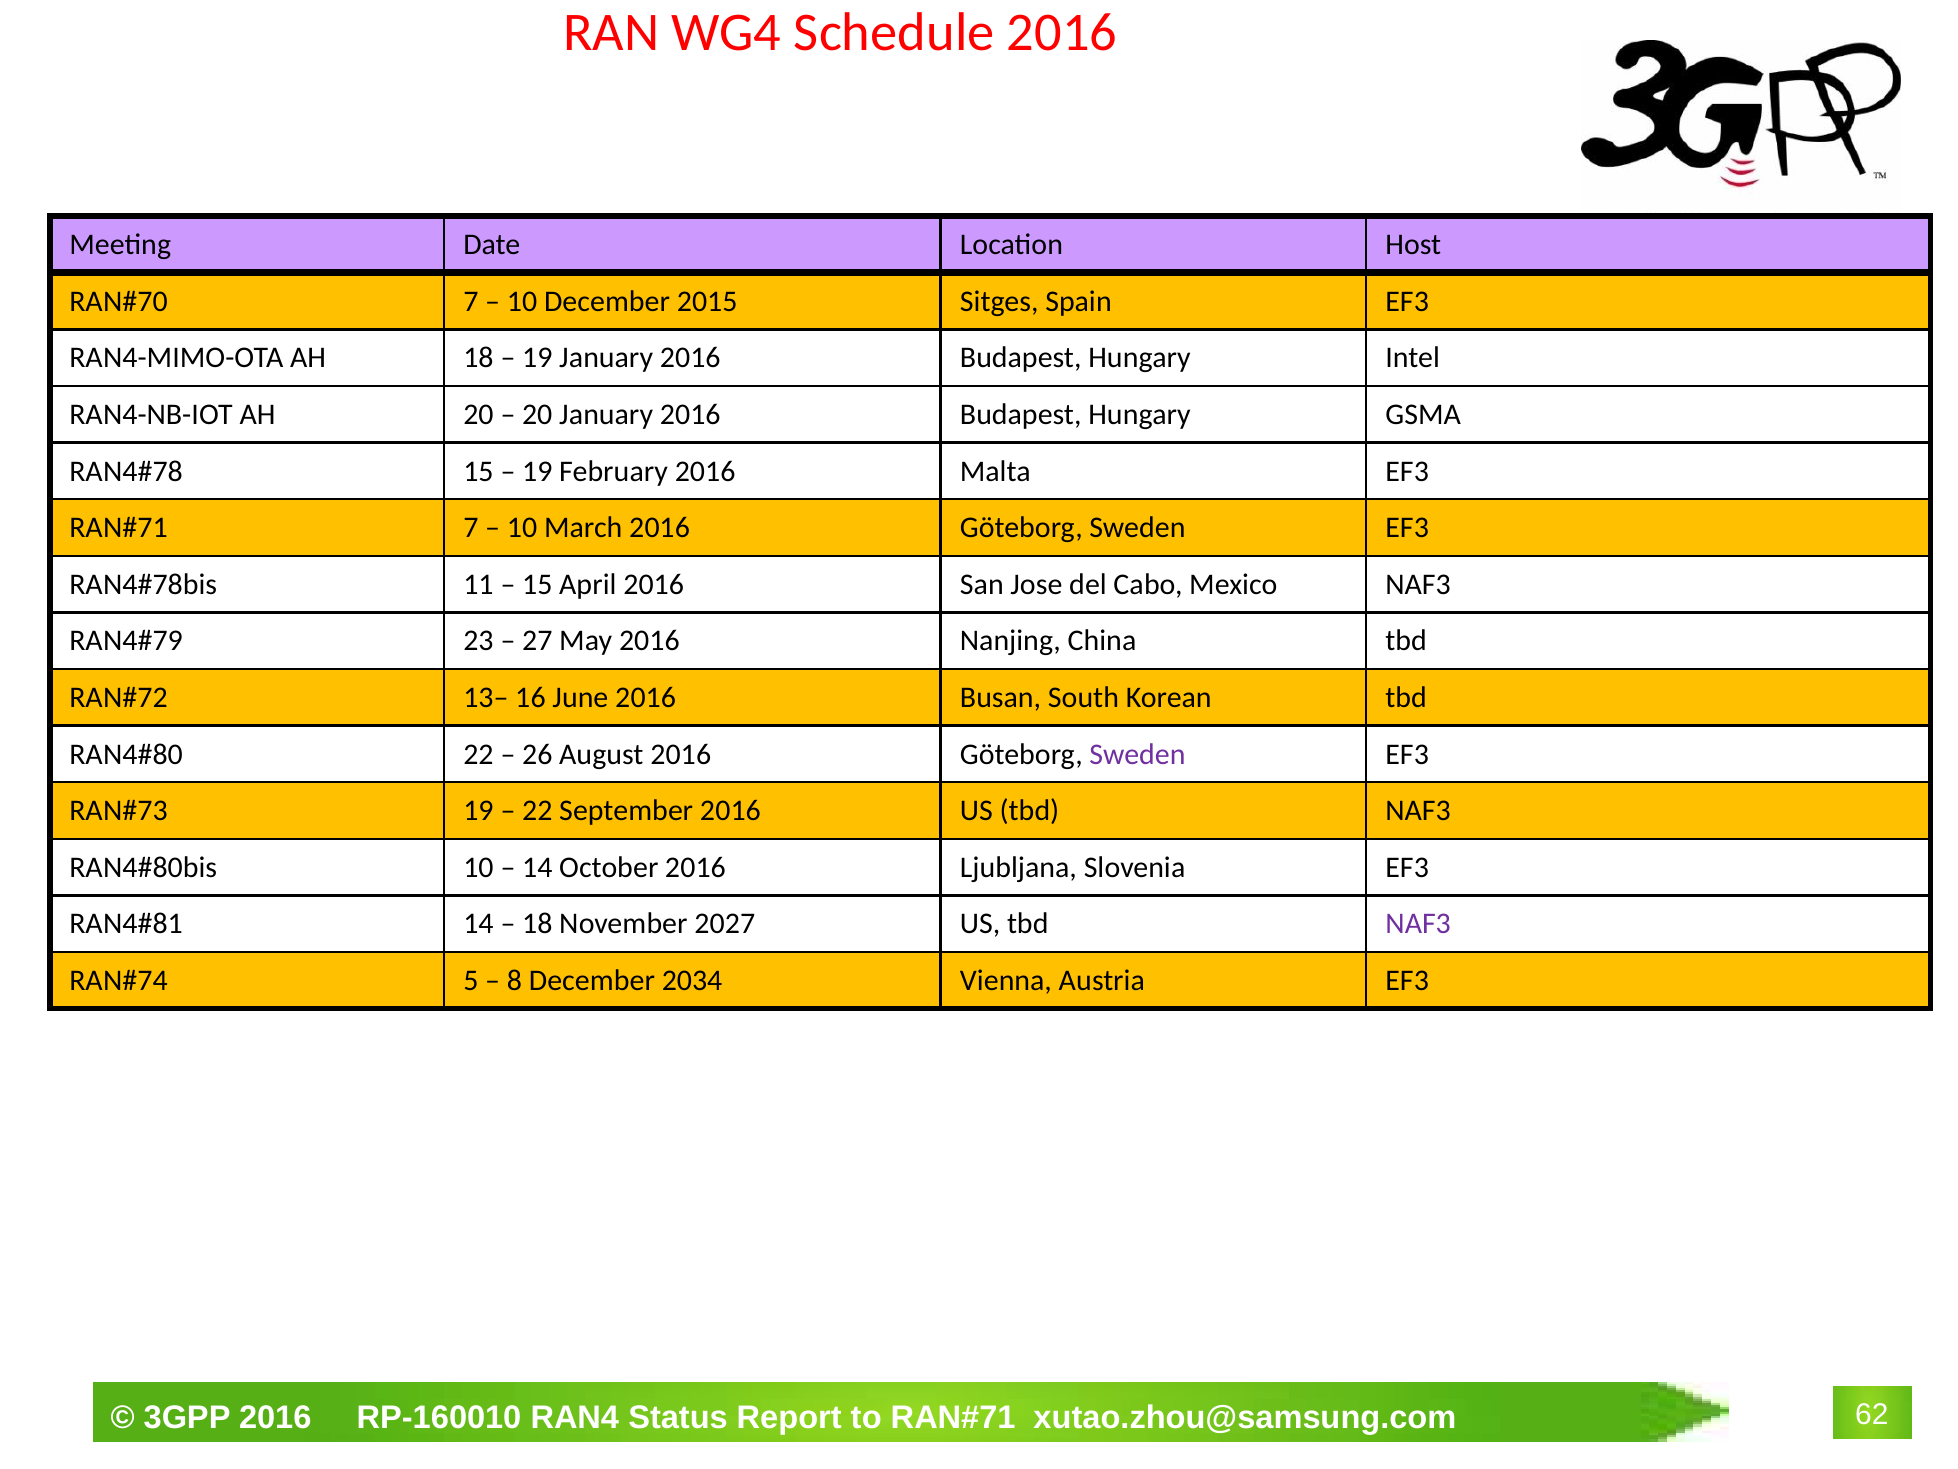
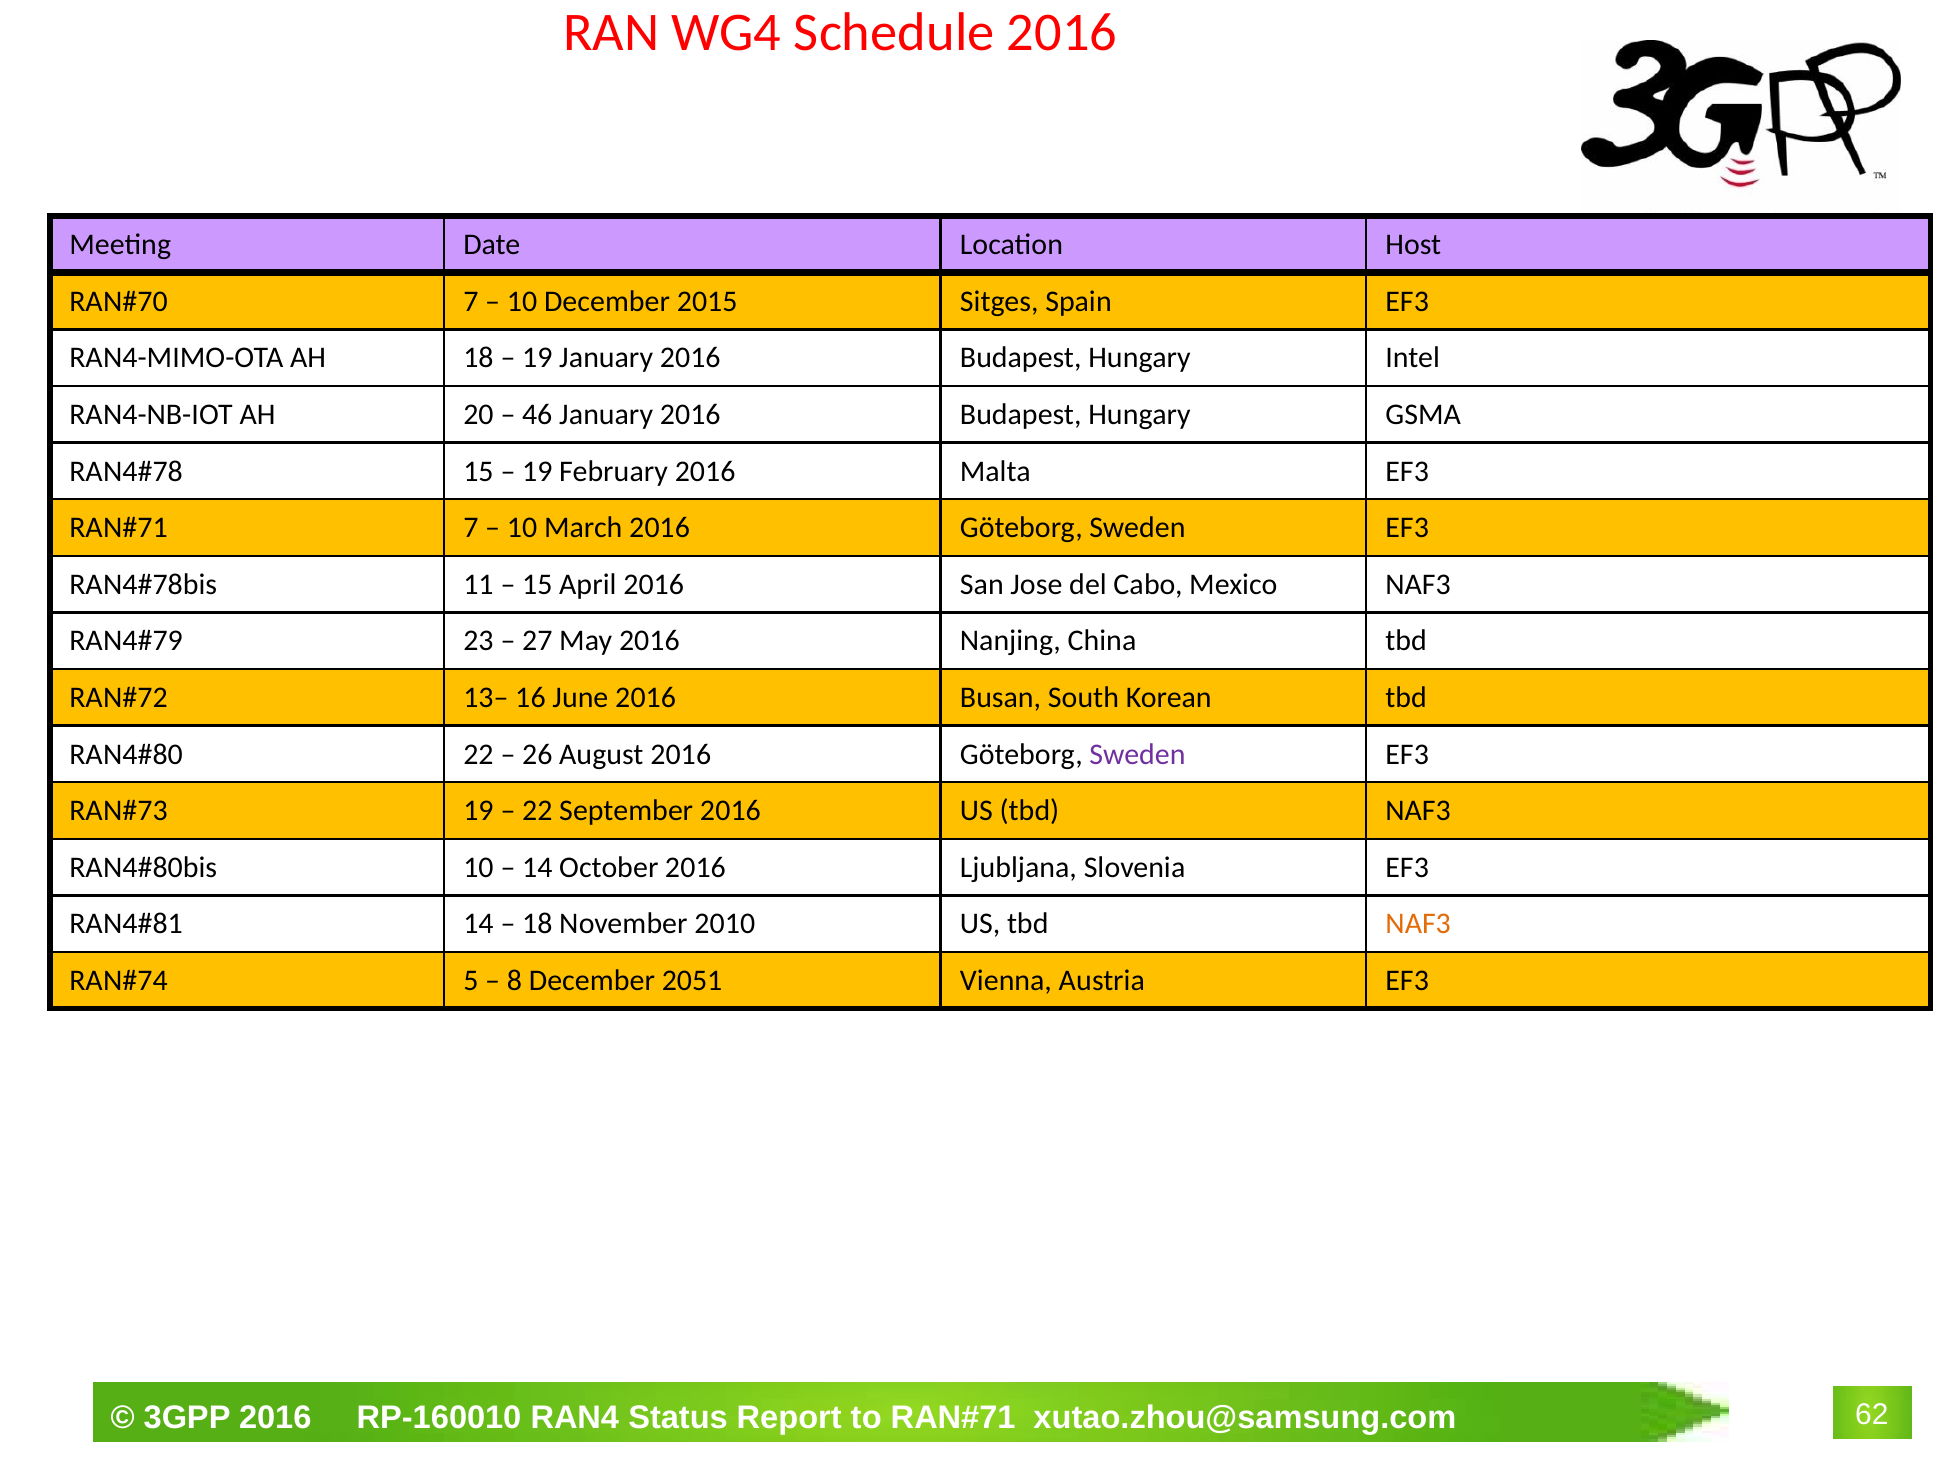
20 at (537, 414): 20 -> 46
2027: 2027 -> 2010
NAF3 at (1418, 924) colour: purple -> orange
2034: 2034 -> 2051
